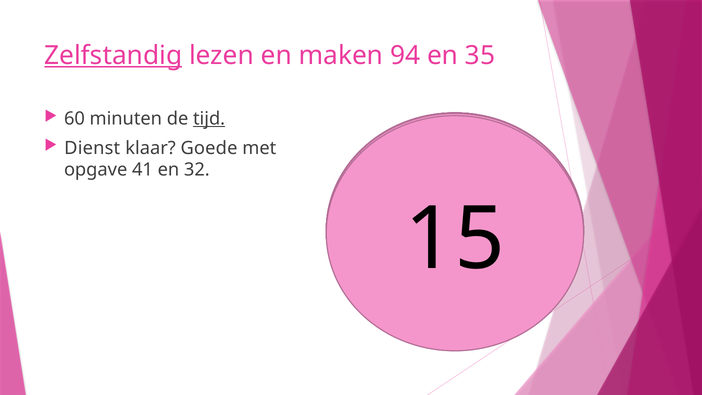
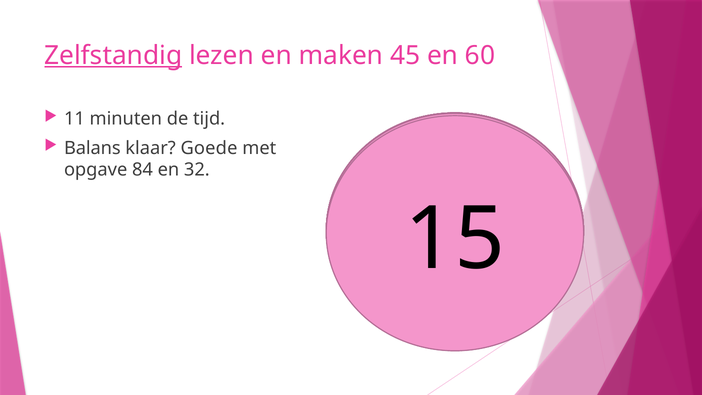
94: 94 -> 45
35: 35 -> 60
60 at (74, 119): 60 -> 11
tijd underline: present -> none
Dienst: Dienst -> Balans
41: 41 -> 84
